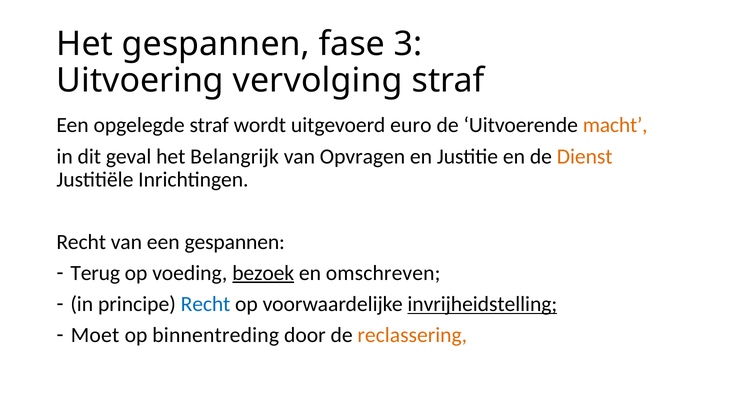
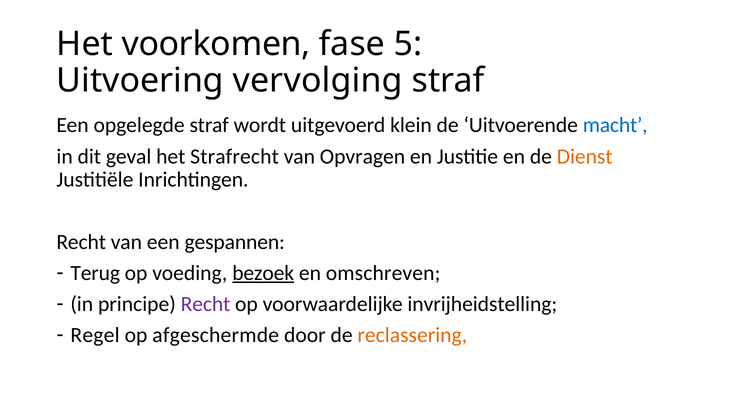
Het gespannen: gespannen -> voorkomen
3: 3 -> 5
euro: euro -> klein
macht colour: orange -> blue
Belangrijk: Belangrijk -> Strafrecht
Recht at (206, 304) colour: blue -> purple
invrijheidstelling underline: present -> none
Moet: Moet -> Regel
binnentreding: binnentreding -> afgeschermde
